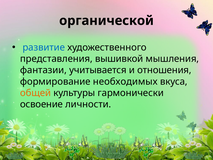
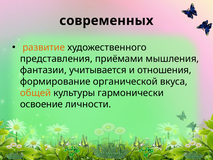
органической: органической -> современных
развитие colour: blue -> orange
вышивкой: вышивкой -> приёмами
необходимых: необходимых -> органической
